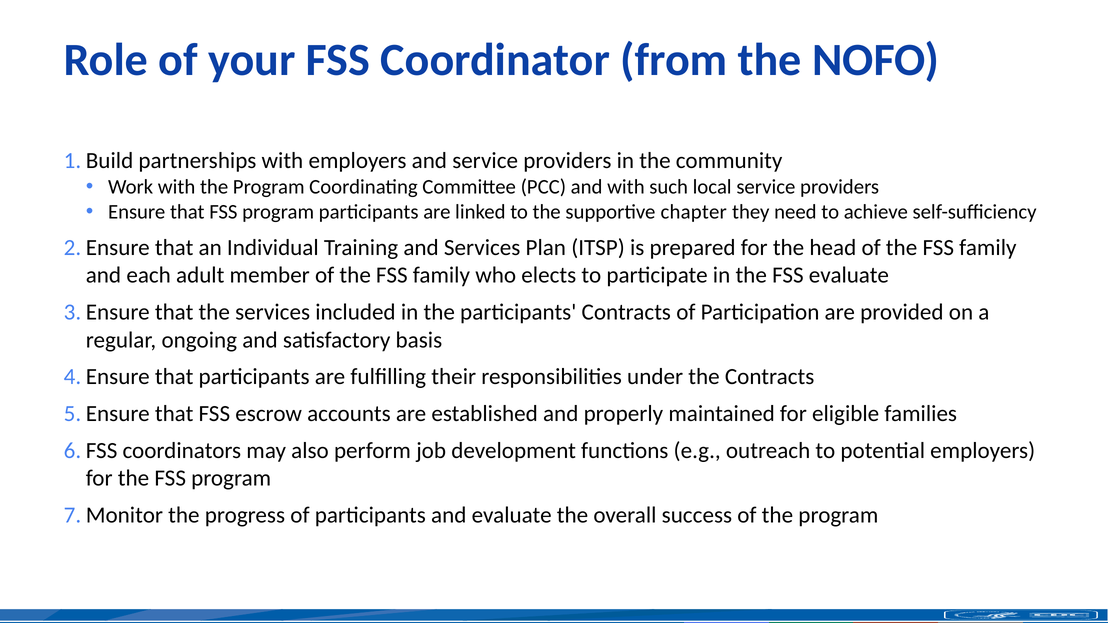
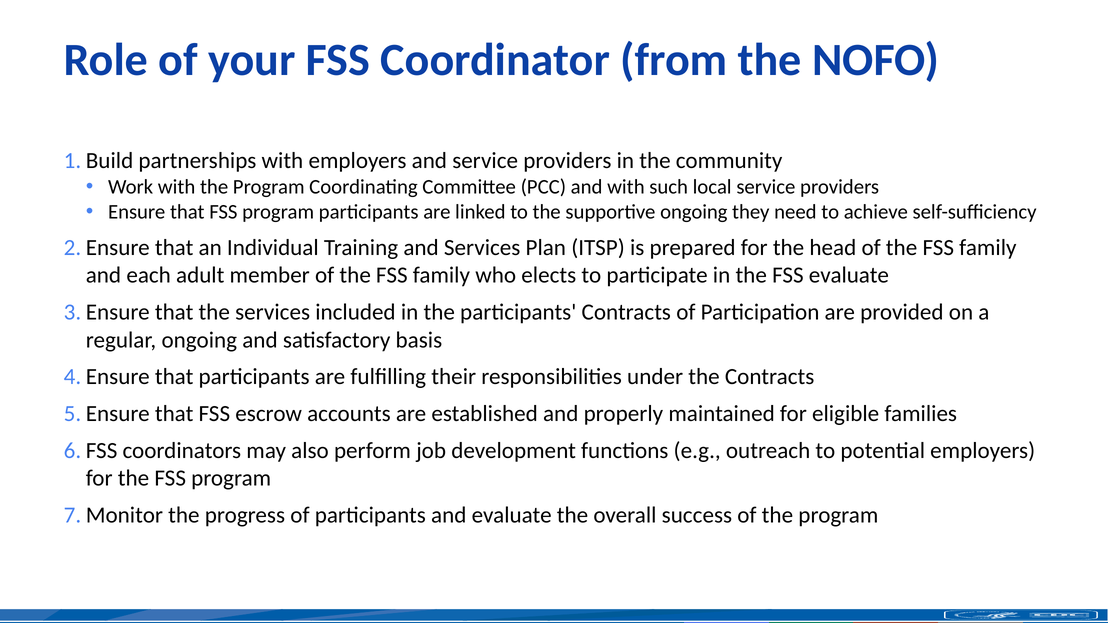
supportive chapter: chapter -> ongoing
